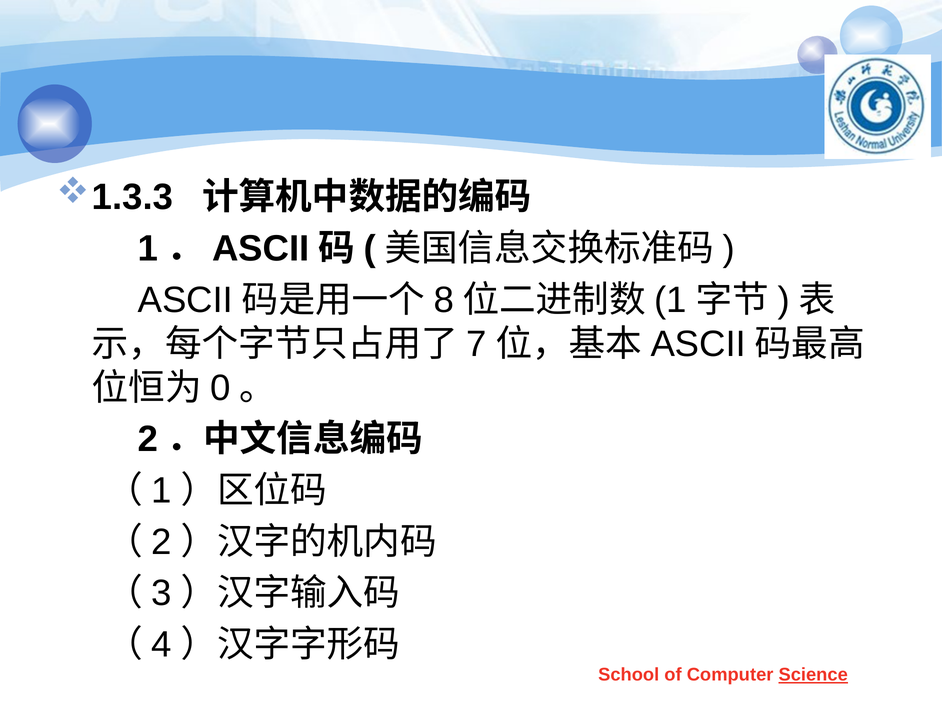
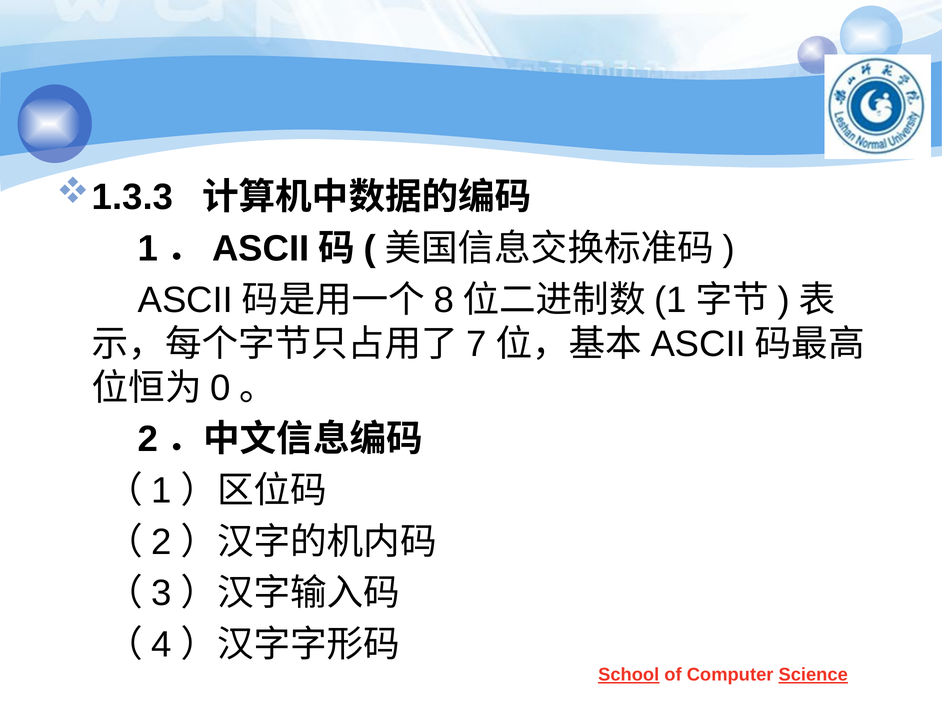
School underline: none -> present
